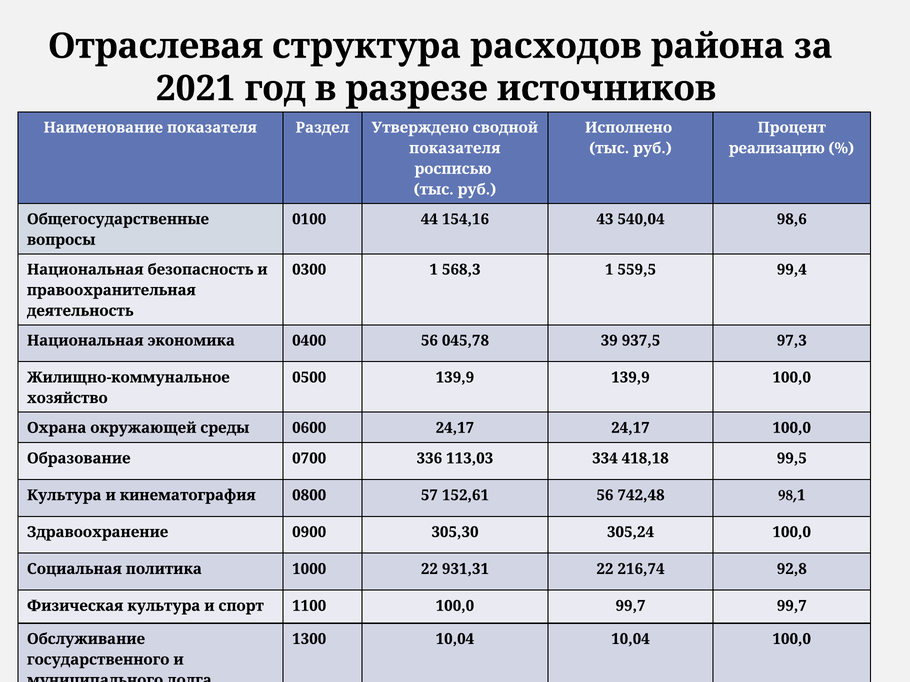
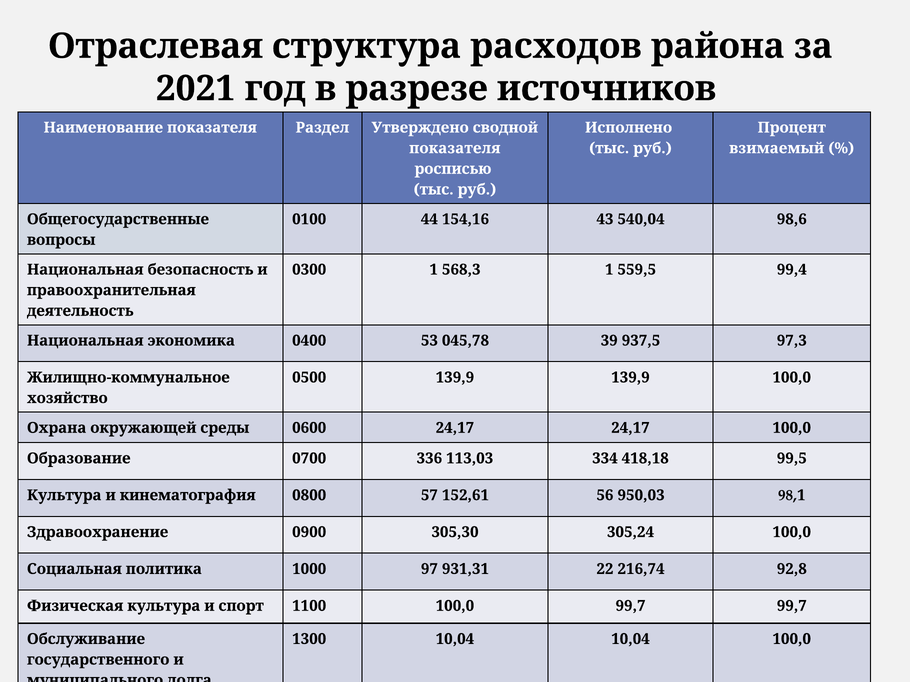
реализацию: реализацию -> взимаемый
0400 56: 56 -> 53
742,48: 742,48 -> 950,03
1000 22: 22 -> 97
